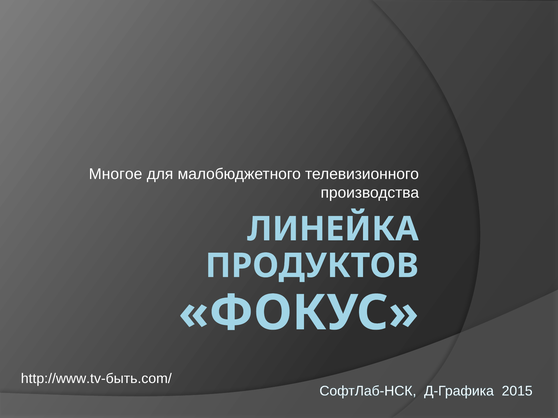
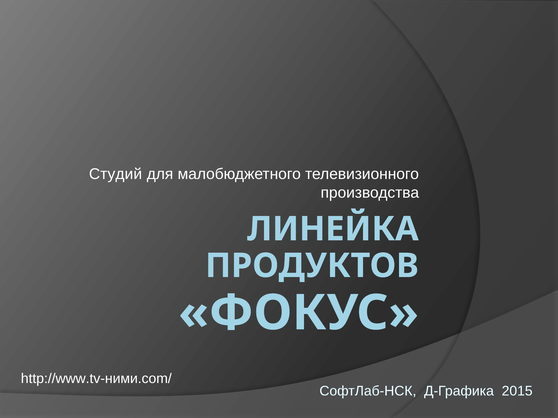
Многое: Многое -> Студий
http://www.tv-быть.com/: http://www.tv-быть.com/ -> http://www.tv-ними.com/
